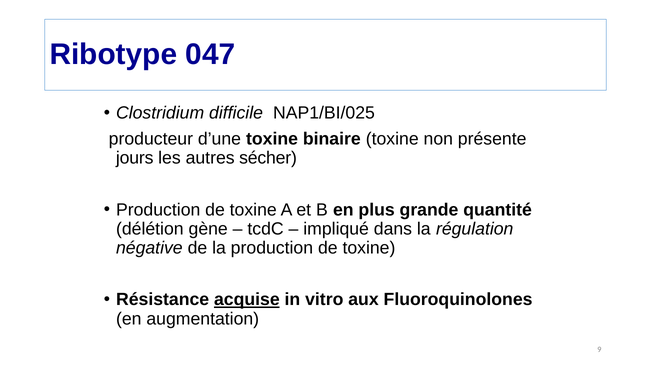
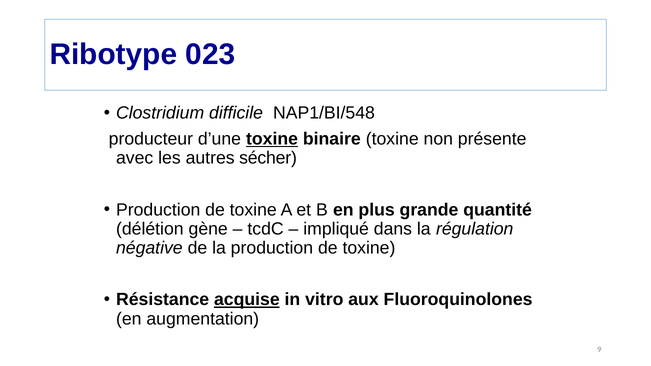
047: 047 -> 023
NAP1/BI/025: NAP1/BI/025 -> NAP1/BI/548
toxine at (272, 139) underline: none -> present
jours: jours -> avec
